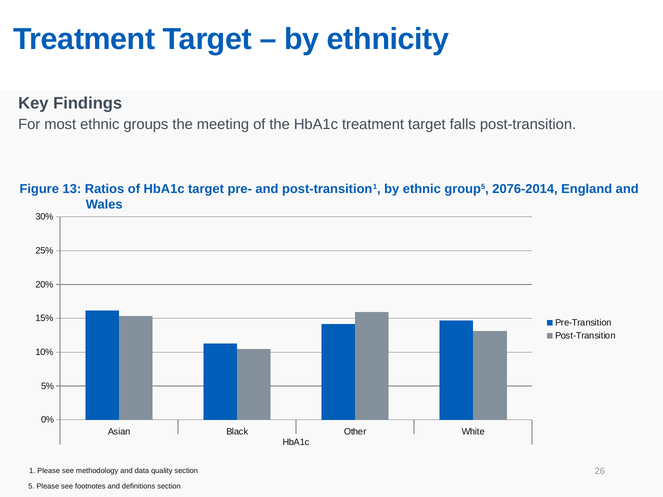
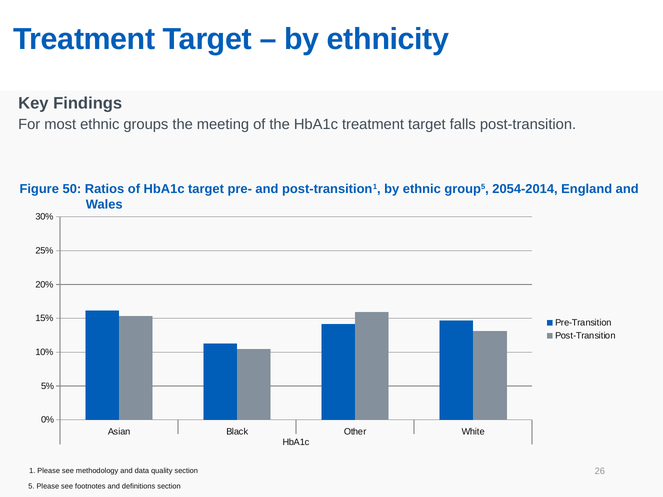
13: 13 -> 50
2076-2014: 2076-2014 -> 2054-2014
